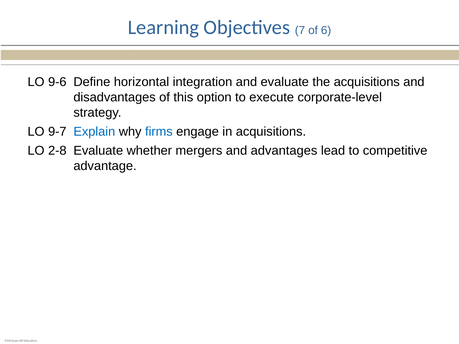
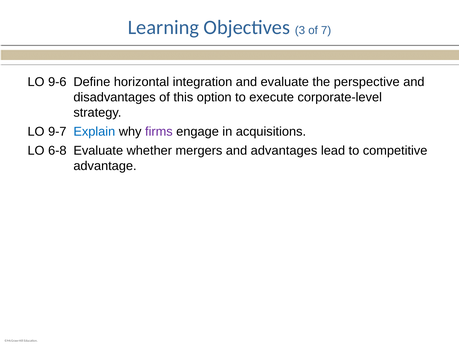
7: 7 -> 3
6: 6 -> 7
the acquisitions: acquisitions -> perspective
firms colour: blue -> purple
2-8: 2-8 -> 6-8
